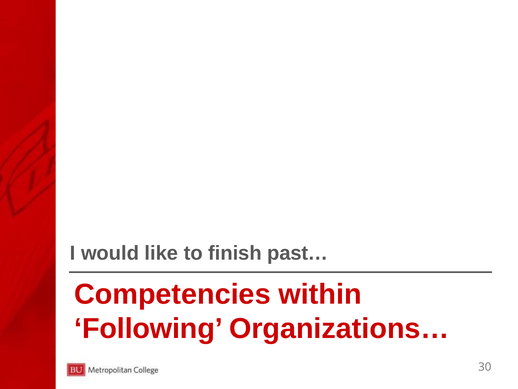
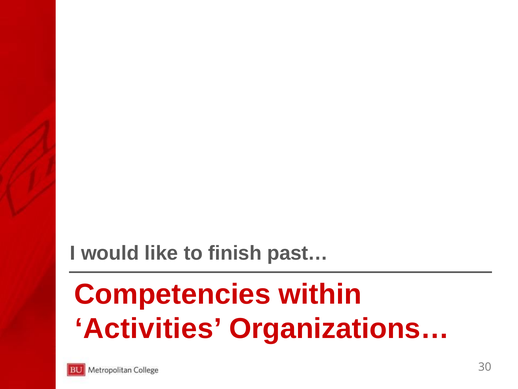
Following: Following -> Activities
